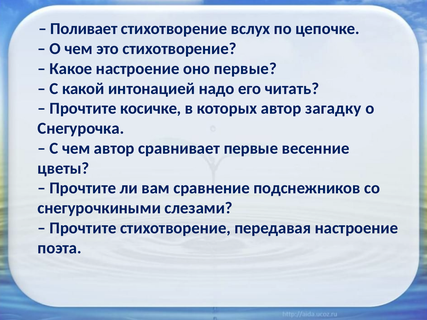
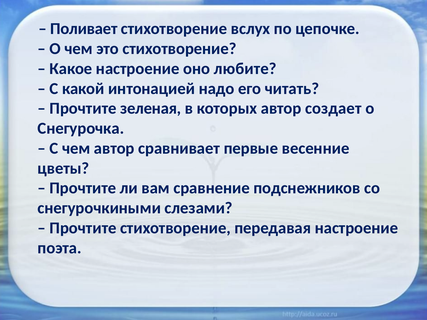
оно первые: первые -> любите
косичке: косичке -> зеленая
загадку: загадку -> создает
